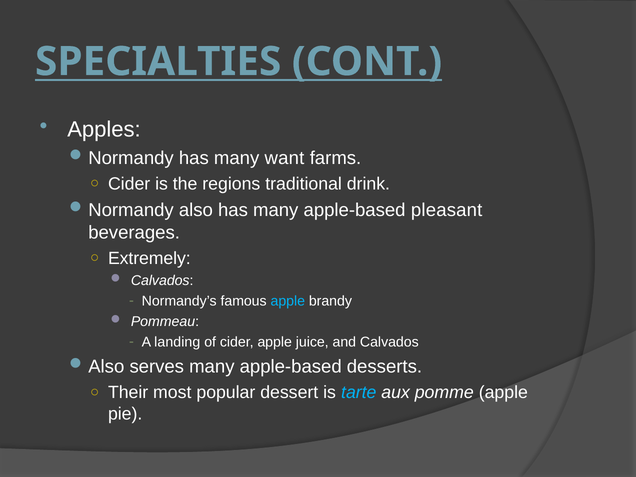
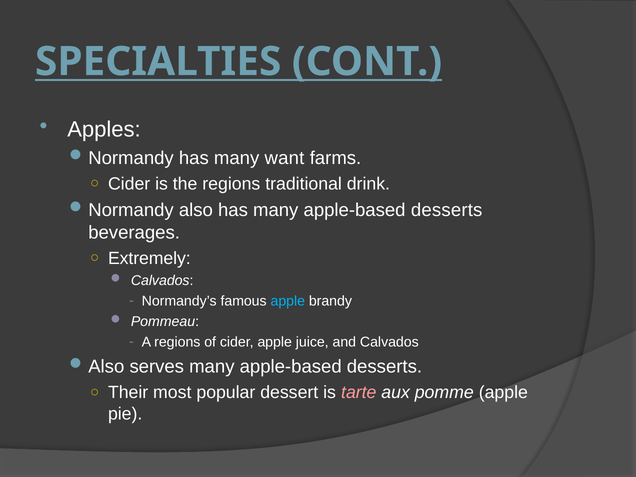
has many apple-based pleasant: pleasant -> desserts
A landing: landing -> regions
tarte colour: light blue -> pink
